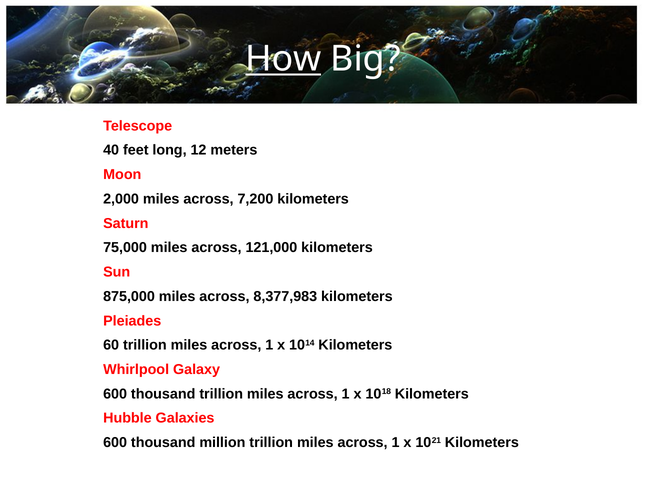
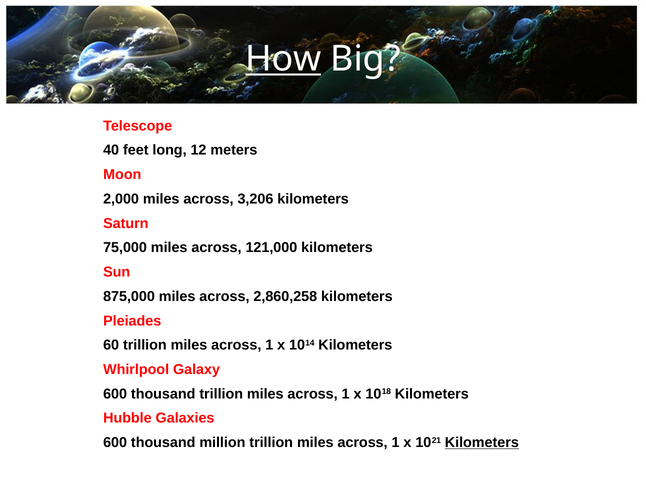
7,200: 7,200 -> 3,206
8,377,983: 8,377,983 -> 2,860,258
Kilometers at (482, 443) underline: none -> present
